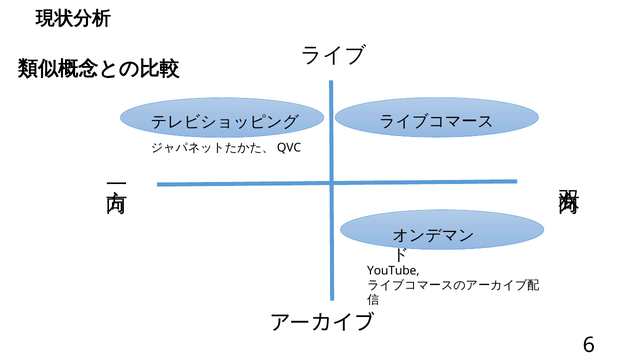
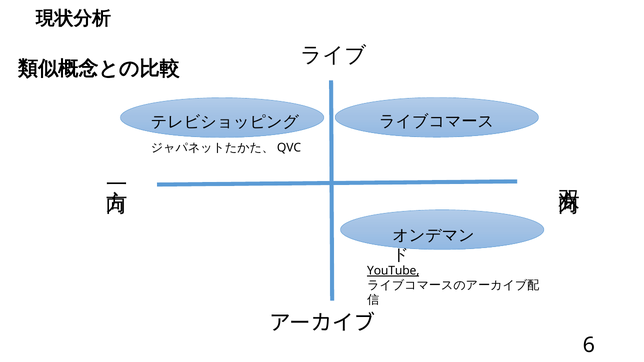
YouTube underline: none -> present
